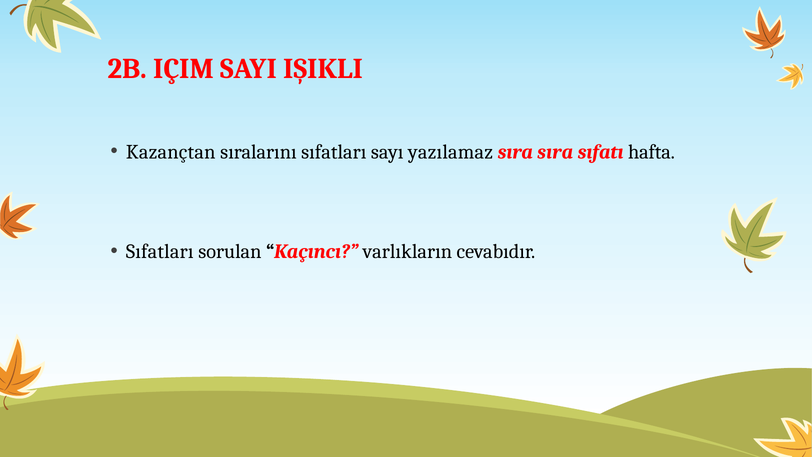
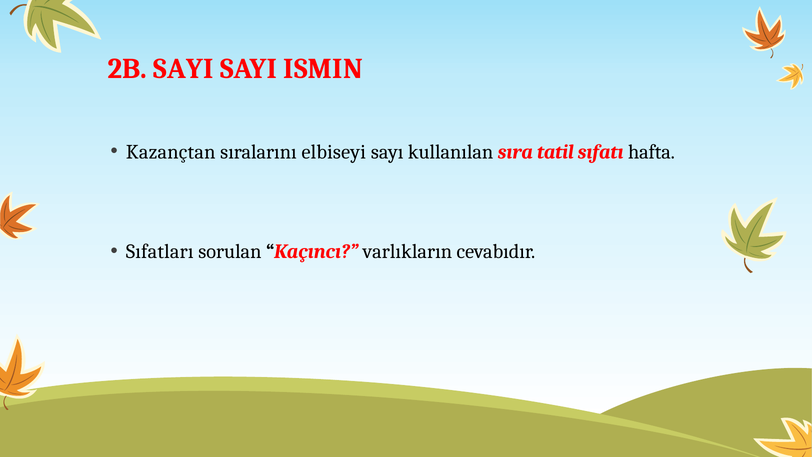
2B IÇIM: IÇIM -> SAYI
IŞIKLI: IŞIKLI -> ISMIN
sıralarını sıfatları: sıfatları -> elbiseyi
yazılamaz: yazılamaz -> kullanılan
sıra sıra: sıra -> tatil
